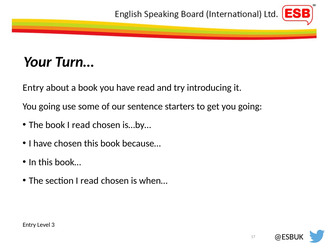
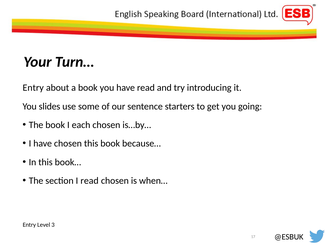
going at (49, 106): going -> slides
book I read: read -> each
